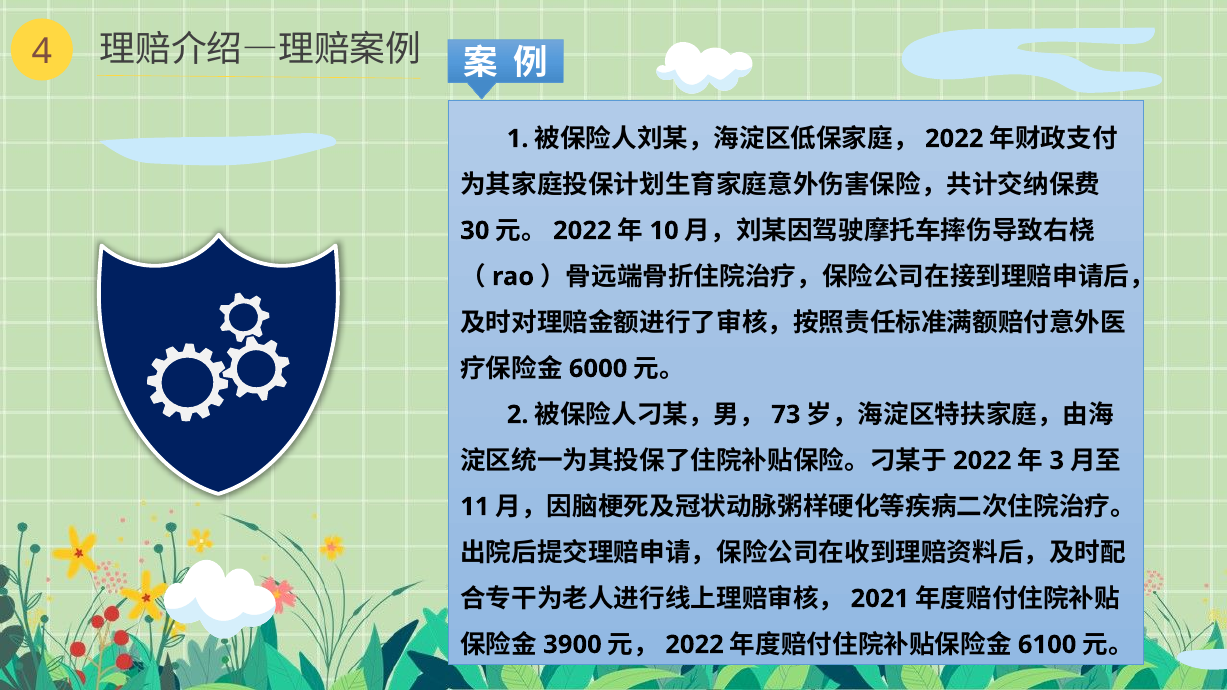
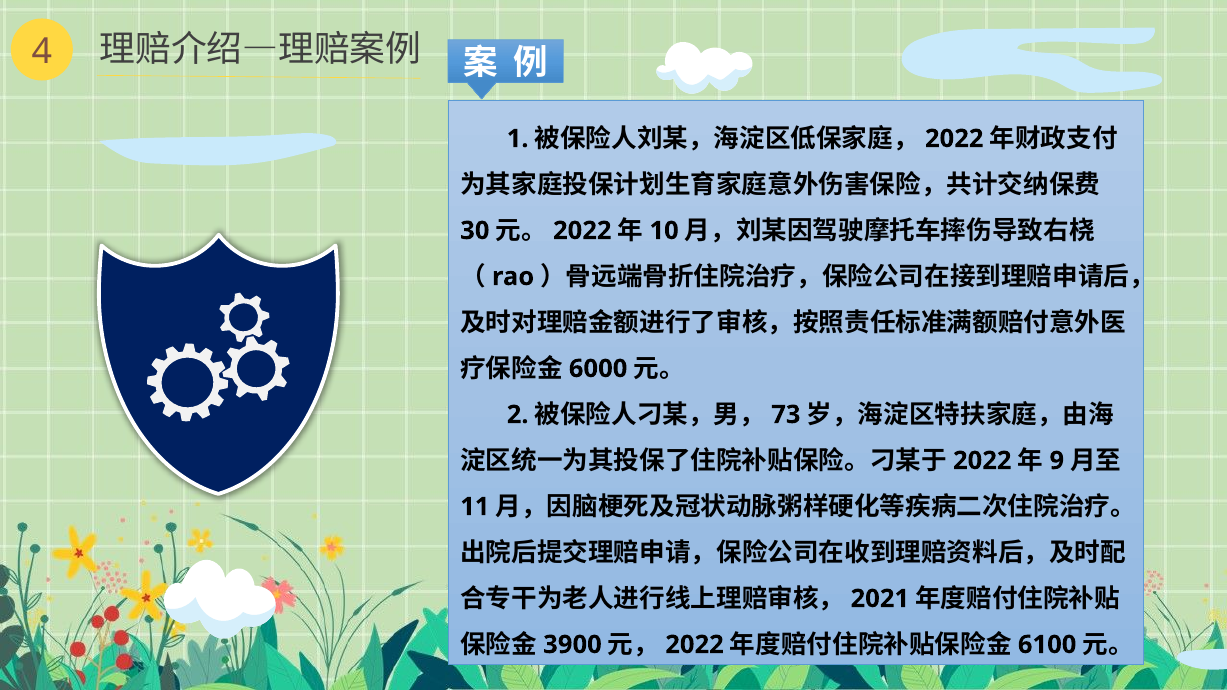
3: 3 -> 9
